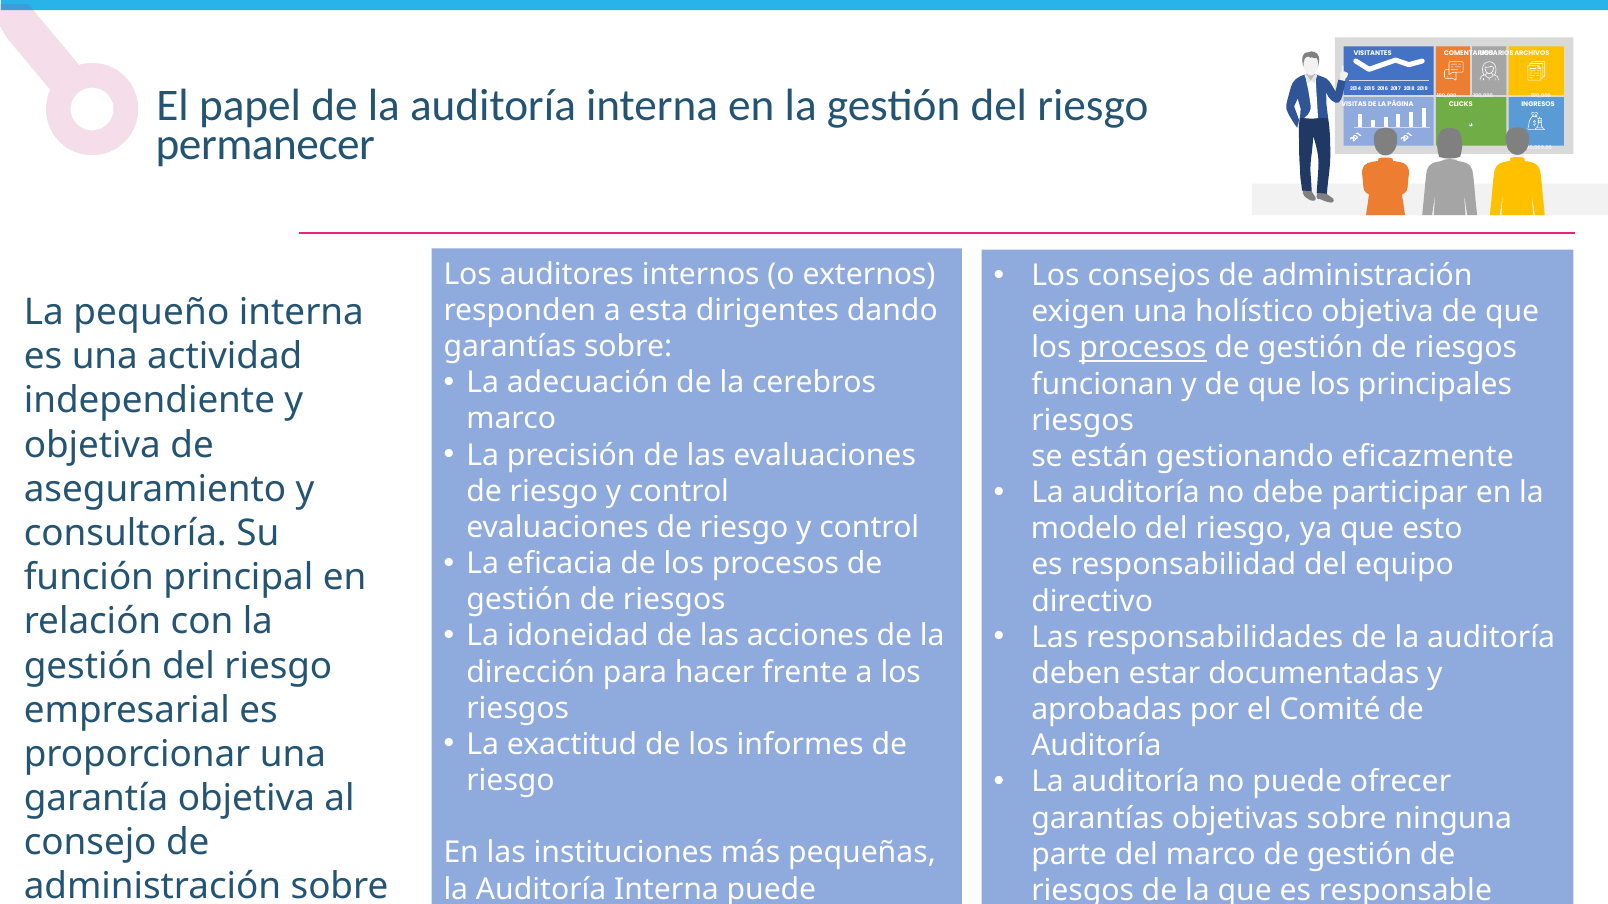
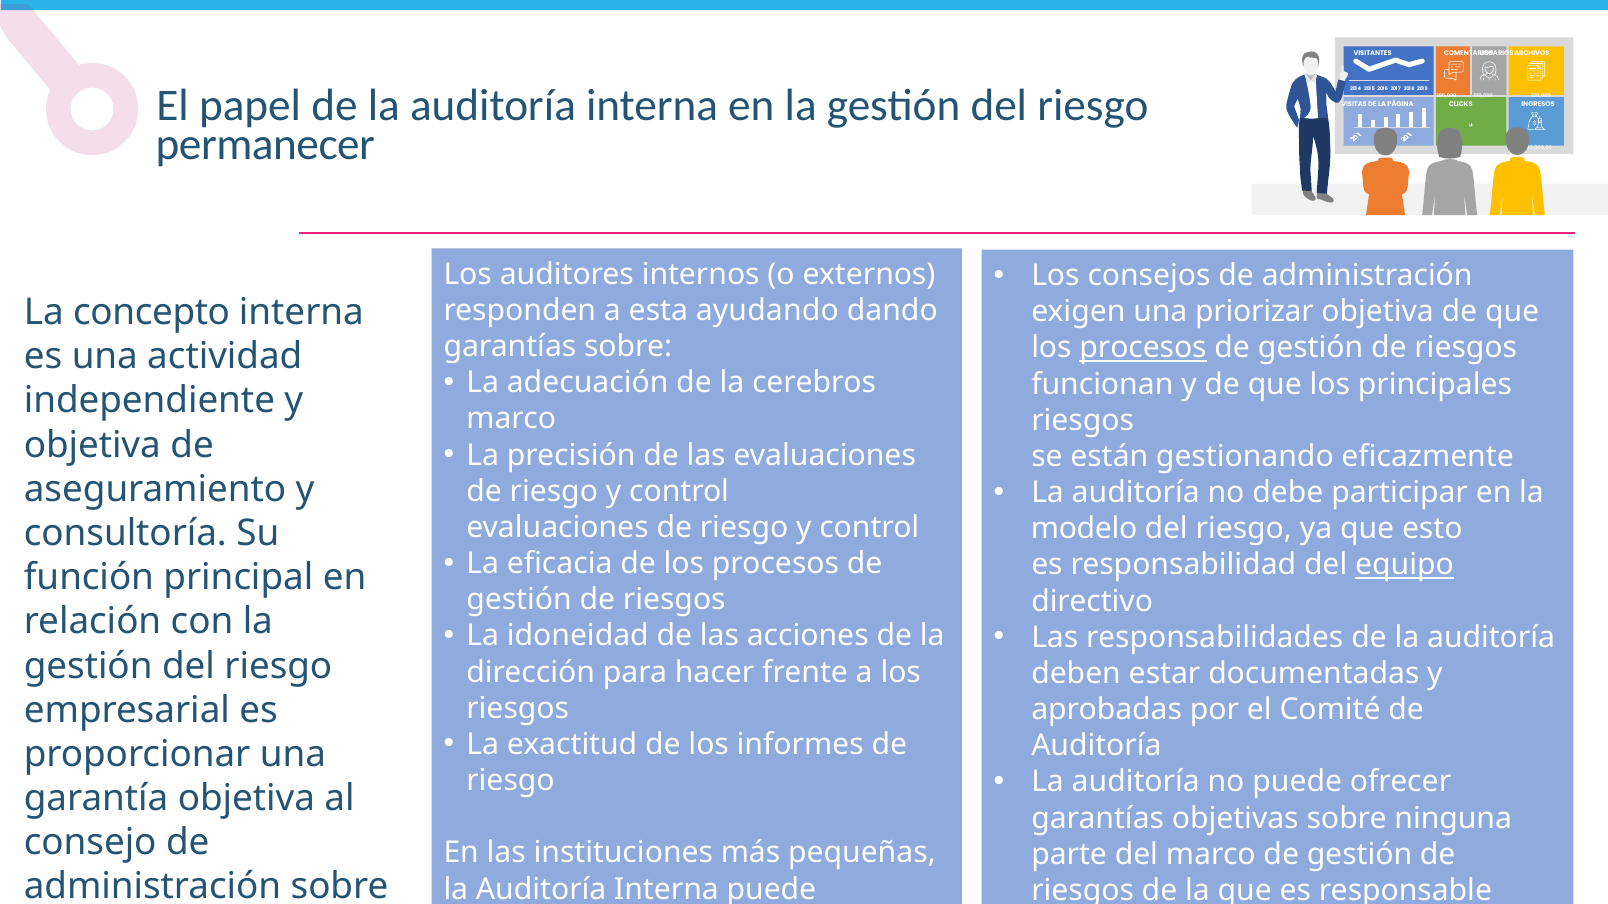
pequeño: pequeño -> concepto
dirigentes: dirigentes -> ayudando
holístico: holístico -> priorizar
equipo underline: none -> present
